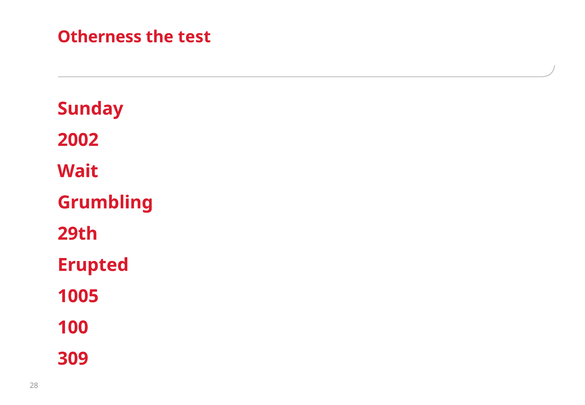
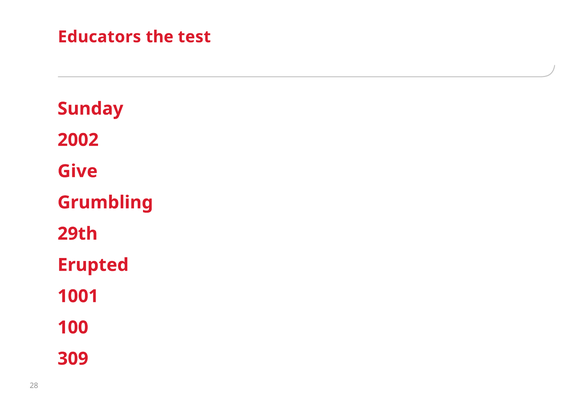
Otherness: Otherness -> Educators
Wait: Wait -> Give
1005: 1005 -> 1001
